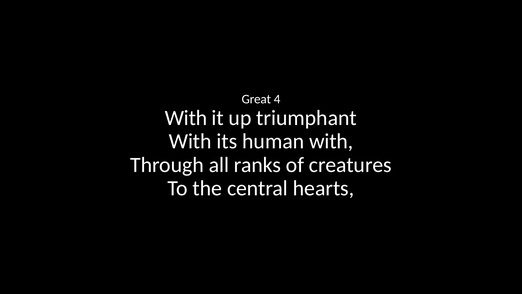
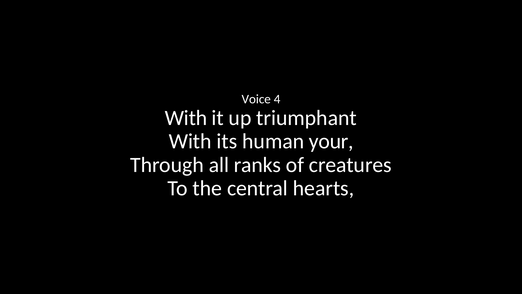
Great: Great -> Voice
human with: with -> your
